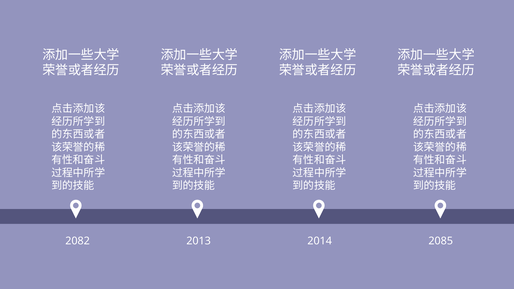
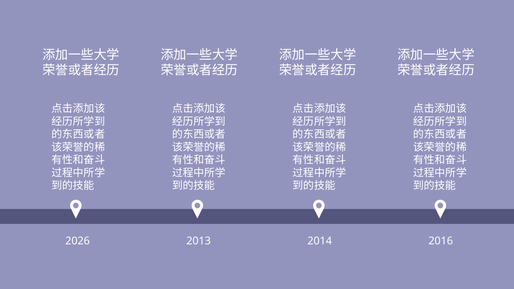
2082: 2082 -> 2026
2085: 2085 -> 2016
